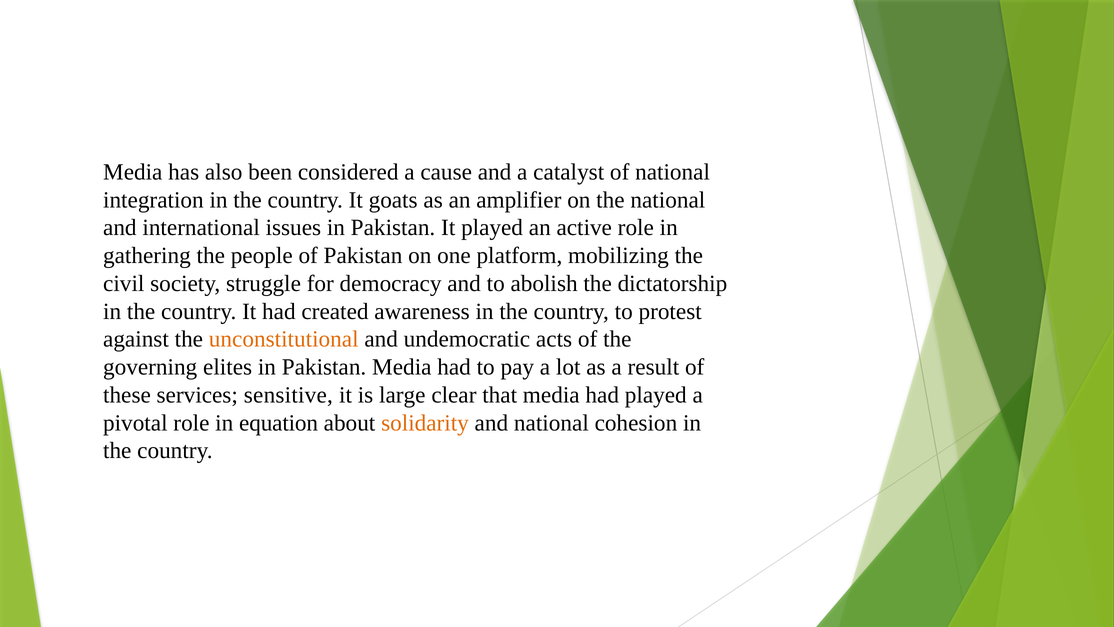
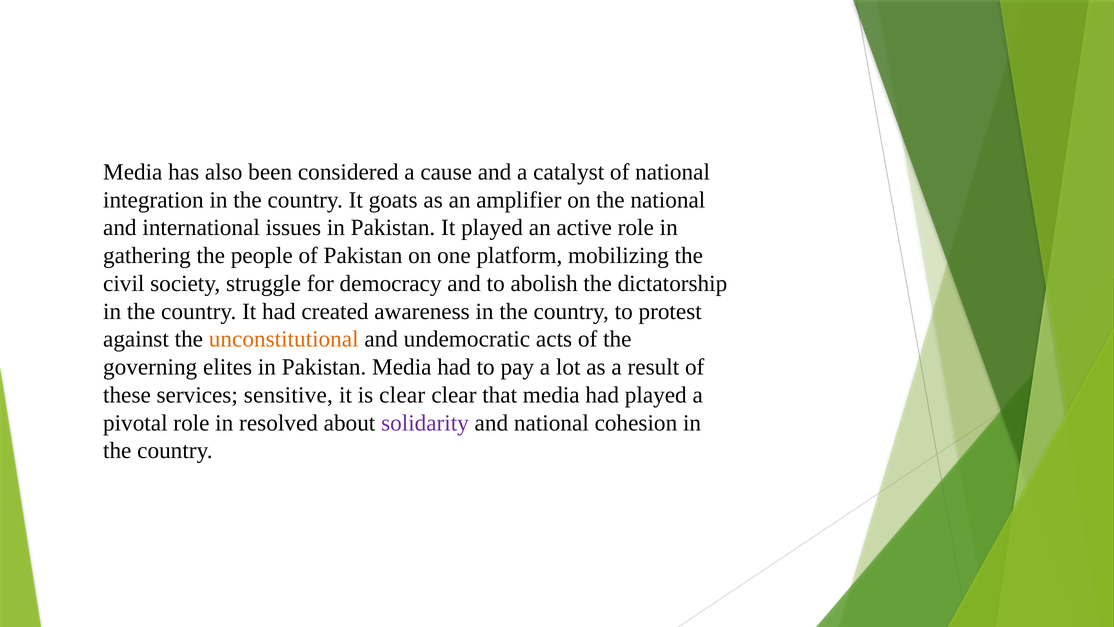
is large: large -> clear
equation: equation -> resolved
solidarity colour: orange -> purple
